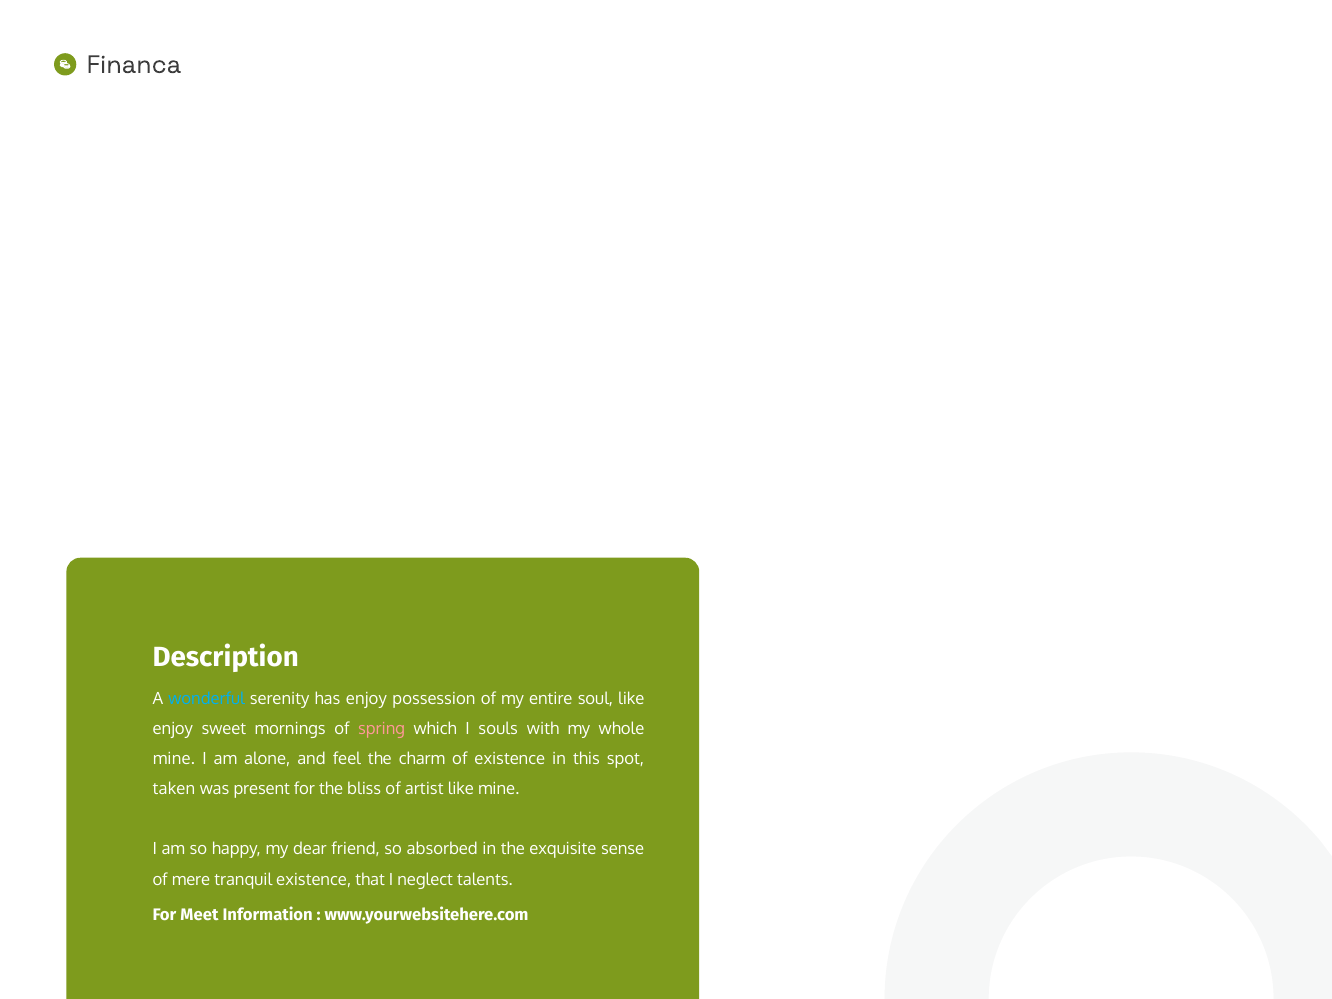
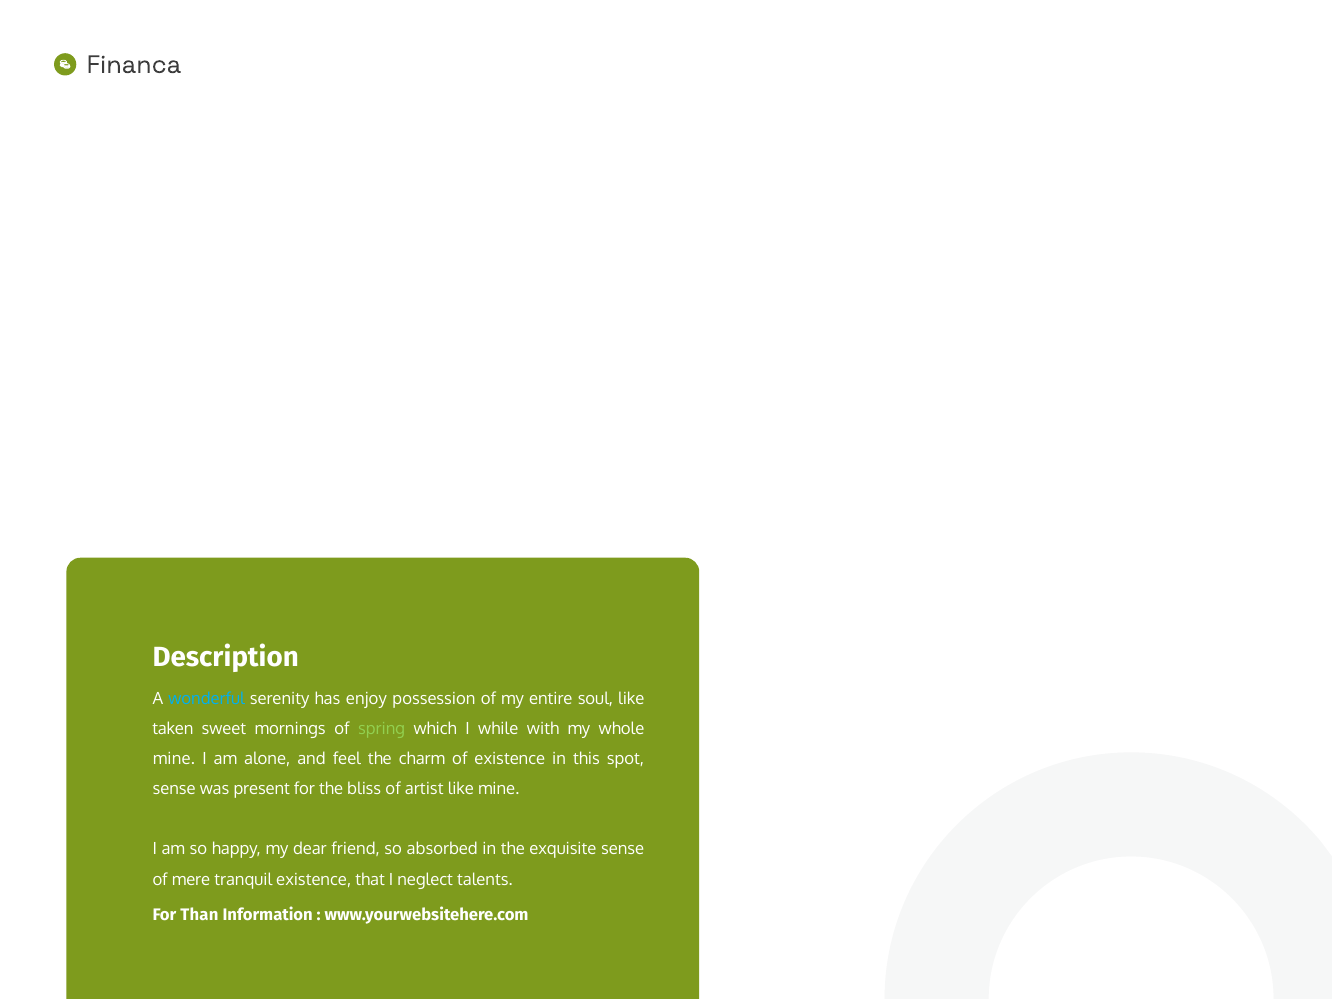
enjoy at (173, 729): enjoy -> taken
spring colour: pink -> light green
souls: souls -> while
taken at (174, 789): taken -> sense
Meet: Meet -> Than
